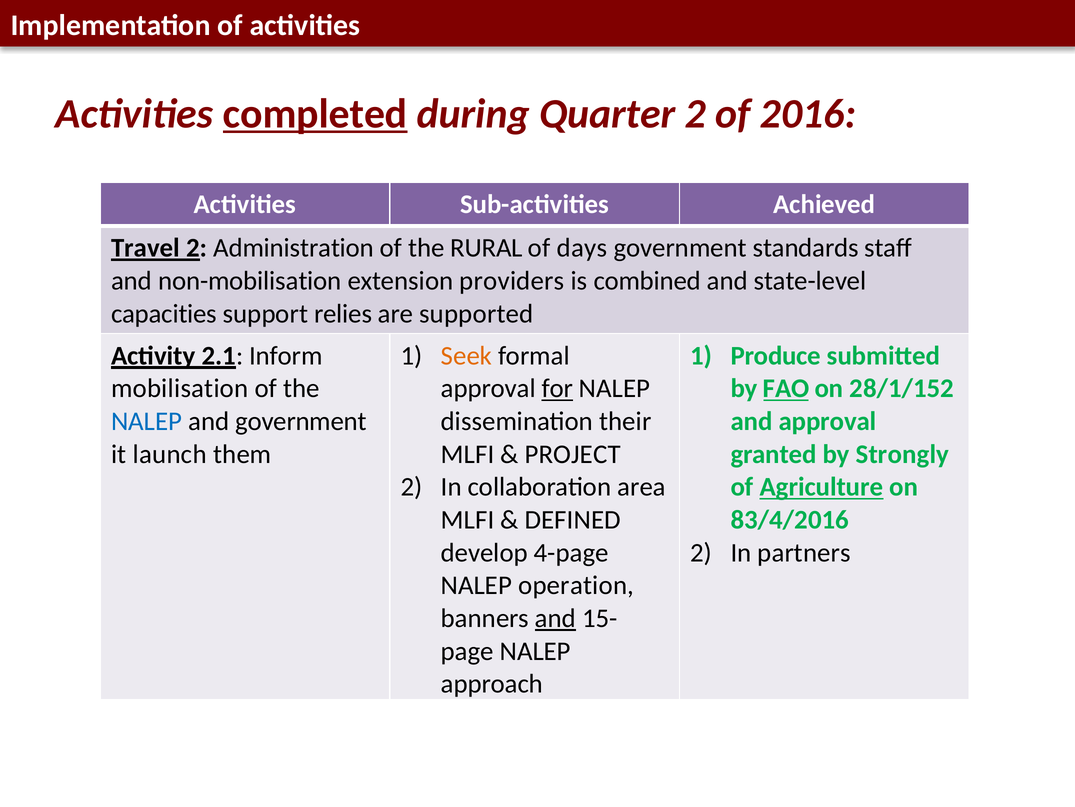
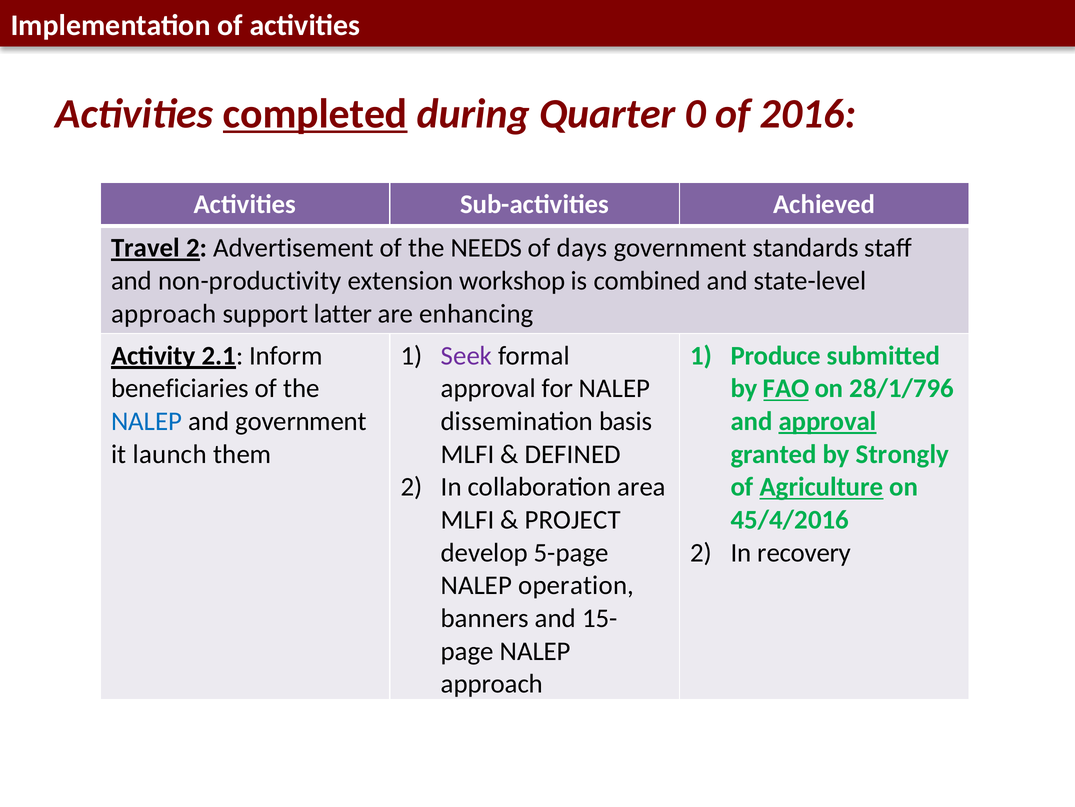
Quarter 2: 2 -> 0
Administration: Administration -> Advertisement
RURAL: RURAL -> NEEDS
non-mobilisation: non-mobilisation -> non-productivity
providers: providers -> workshop
capacities at (164, 313): capacities -> approach
relies: relies -> latter
supported: supported -> enhancing
Seek colour: orange -> purple
mobilisation: mobilisation -> beneficiaries
for underline: present -> none
28/1/152: 28/1/152 -> 28/1/796
their: their -> basis
approval at (828, 421) underline: none -> present
PROJECT: PROJECT -> DEFINED
DEFINED: DEFINED -> PROJECT
83/4/2016: 83/4/2016 -> 45/4/2016
4-page: 4-page -> 5-page
partners: partners -> recovery
and at (555, 618) underline: present -> none
